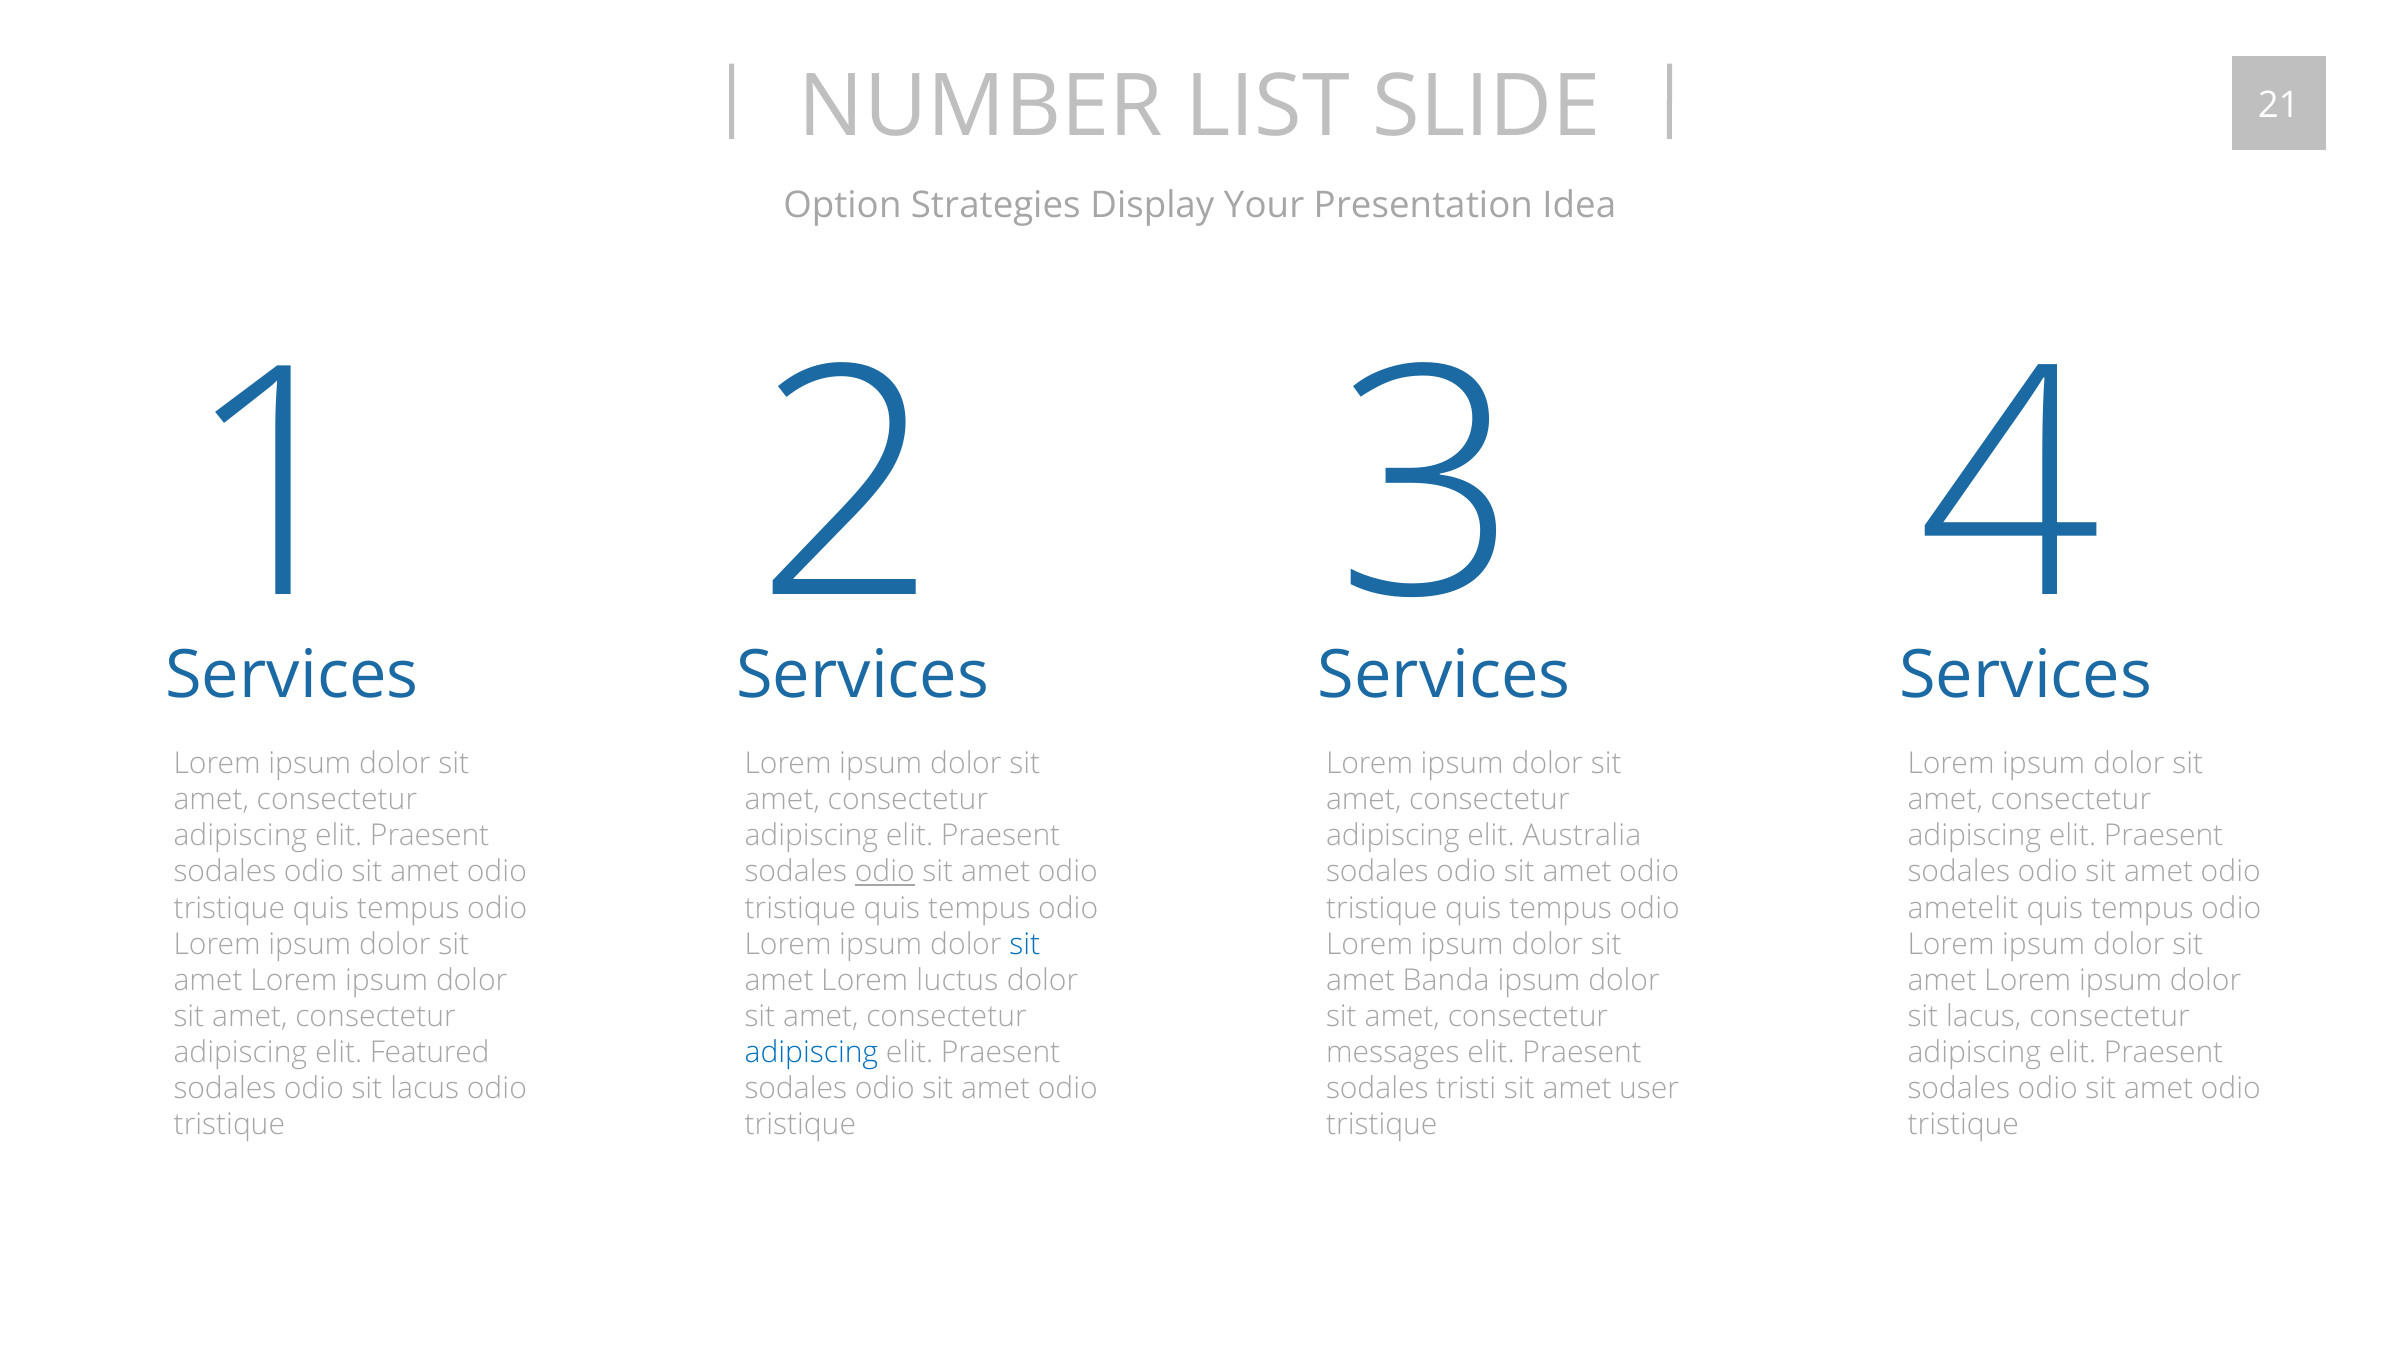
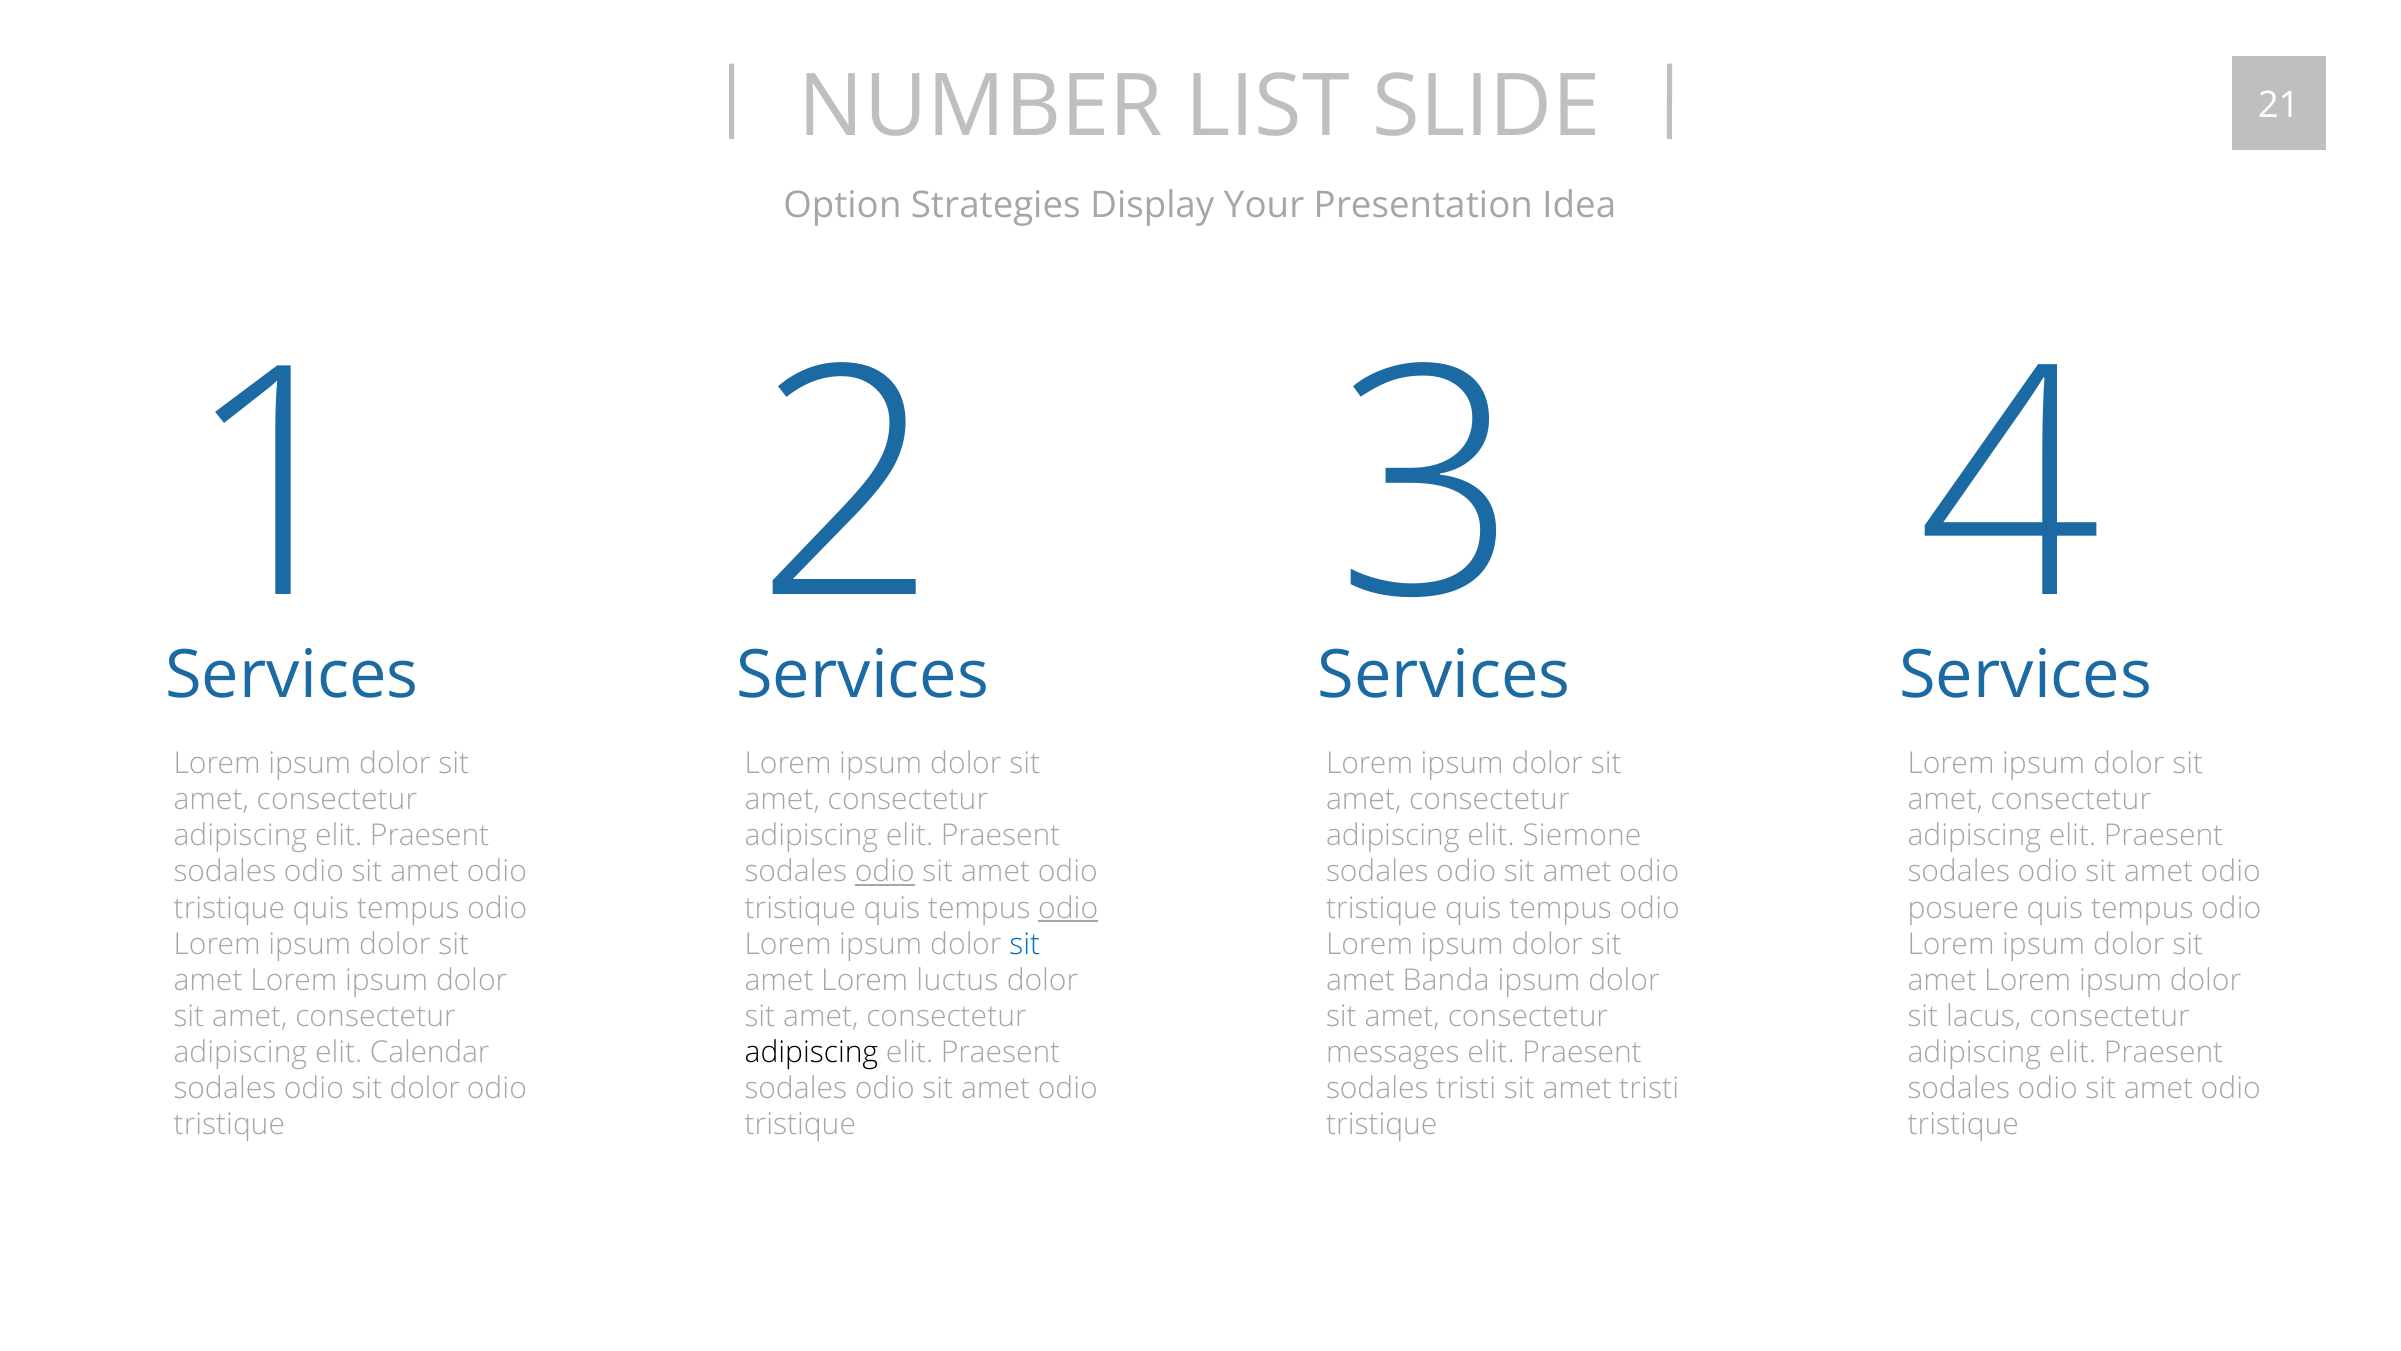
Australia: Australia -> Siemone
odio at (1068, 908) underline: none -> present
ametelit: ametelit -> posuere
Featured: Featured -> Calendar
adipiscing at (811, 1052) colour: blue -> black
odio sit lacus: lacus -> dolor
amet user: user -> tristi
